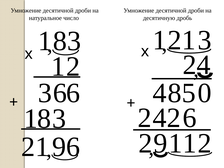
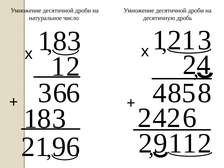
0 at (205, 93): 0 -> 8
